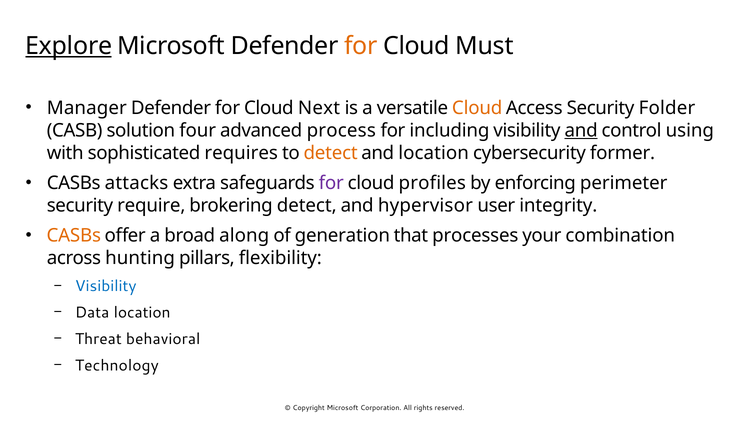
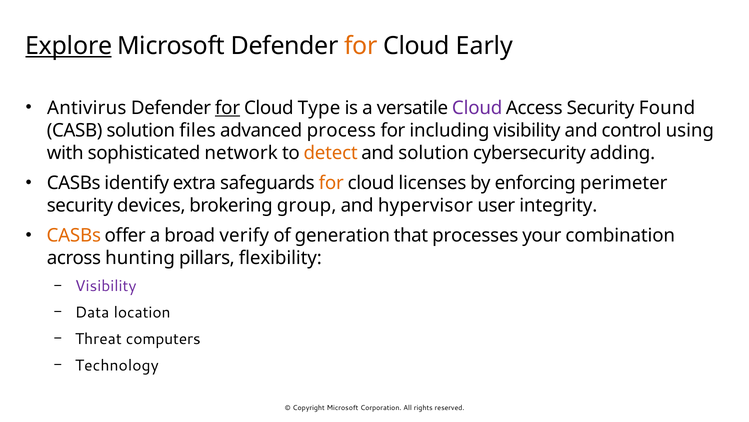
Must: Must -> Early
Manager: Manager -> Antivirus
for at (228, 108) underline: none -> present
Next: Next -> Type
Cloud at (477, 108) colour: orange -> purple
Folder: Folder -> Found
four: four -> files
and at (581, 130) underline: present -> none
requires: requires -> network
and location: location -> solution
former: former -> adding
attacks: attacks -> identify
for at (331, 183) colour: purple -> orange
profiles: profiles -> licenses
require: require -> devices
brokering detect: detect -> group
along: along -> verify
Visibility at (106, 286) colour: blue -> purple
behavioral: behavioral -> computers
